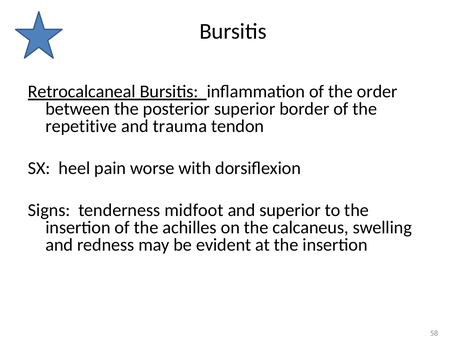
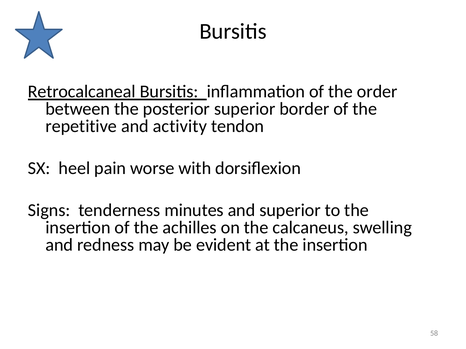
trauma: trauma -> activity
midfoot: midfoot -> minutes
